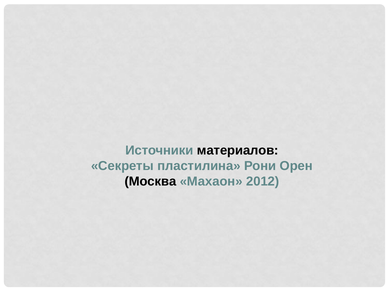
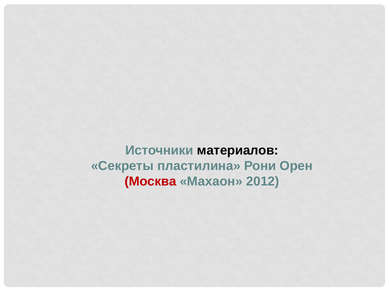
Москва colour: black -> red
